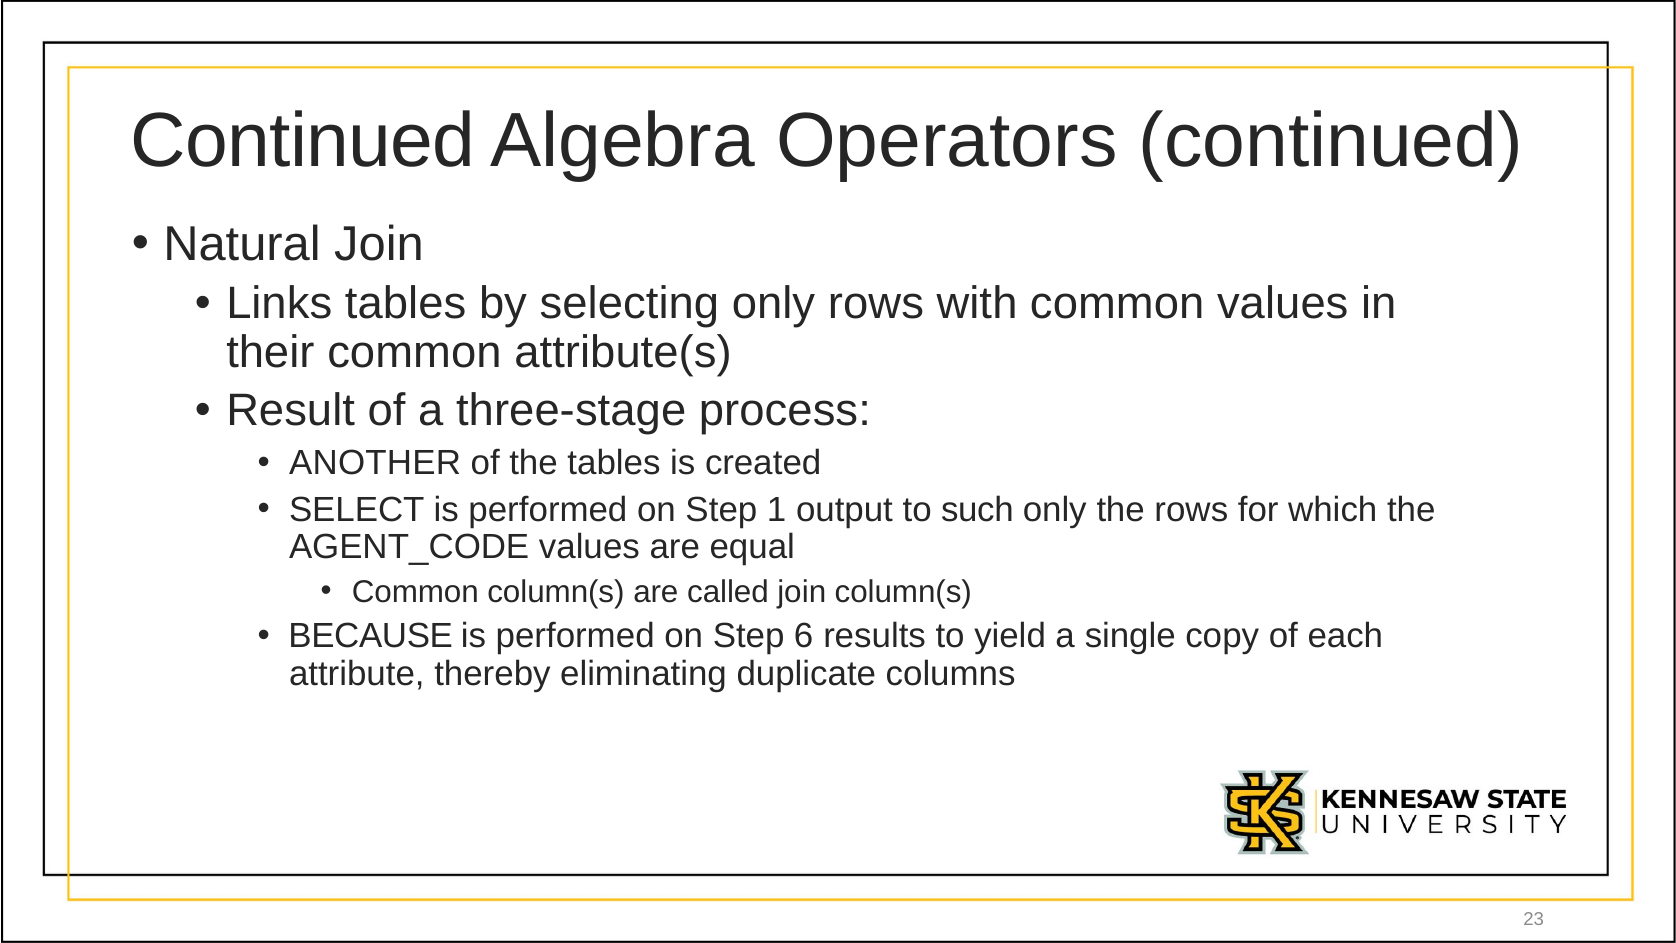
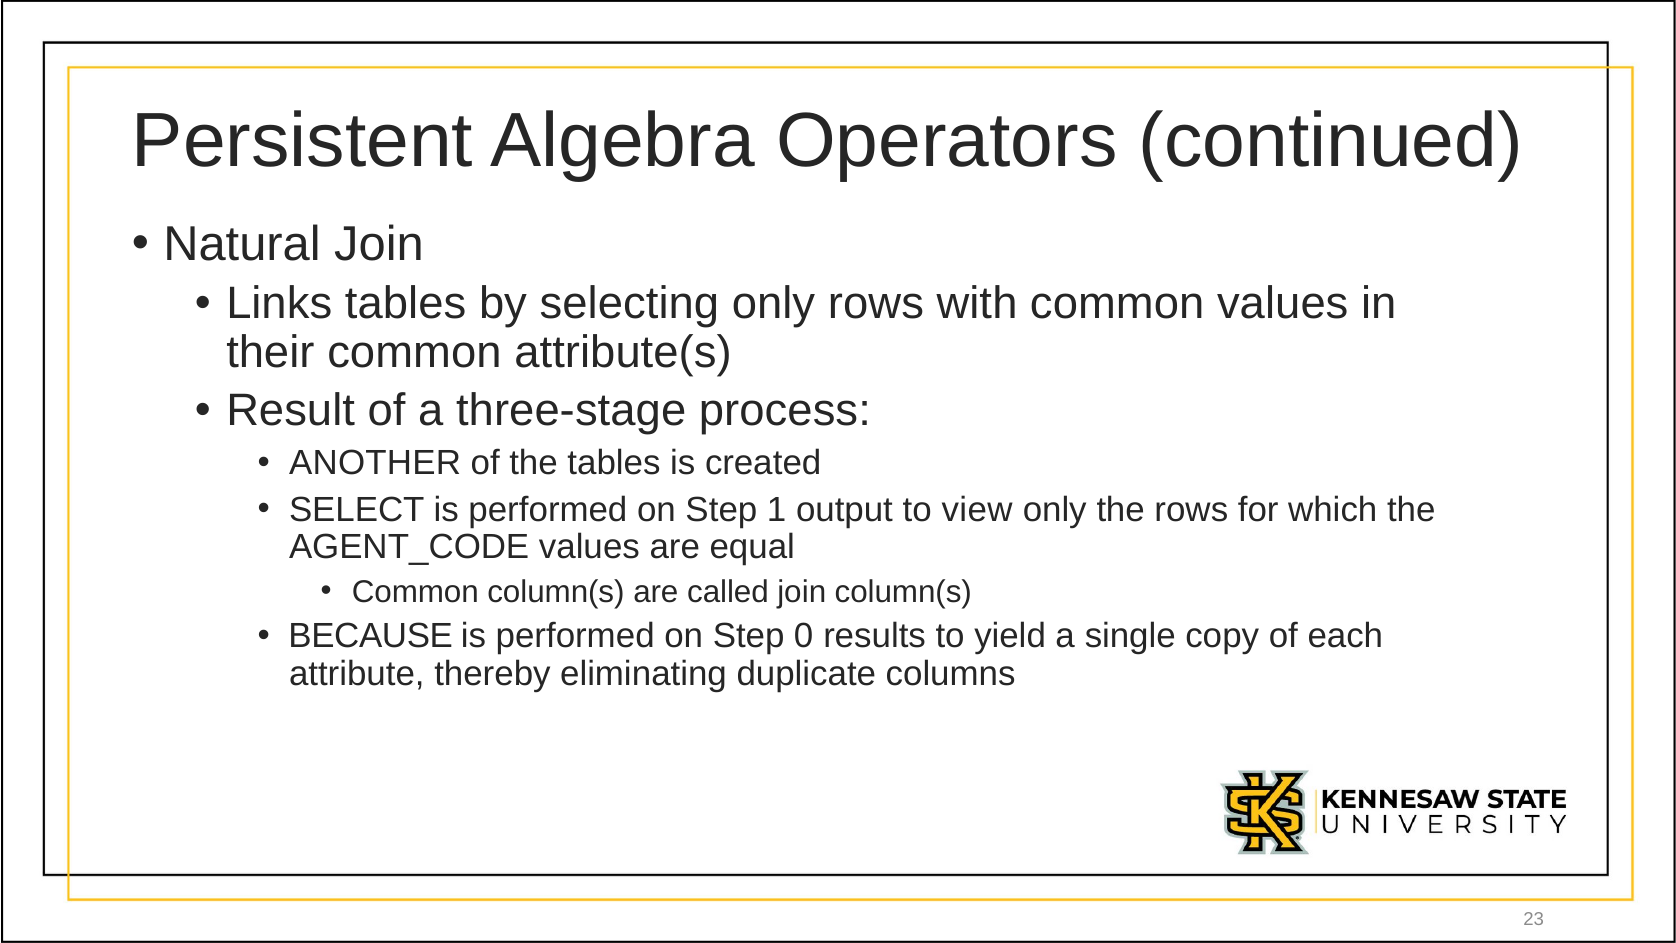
Continued at (303, 141): Continued -> Persistent
such: such -> view
6: 6 -> 0
